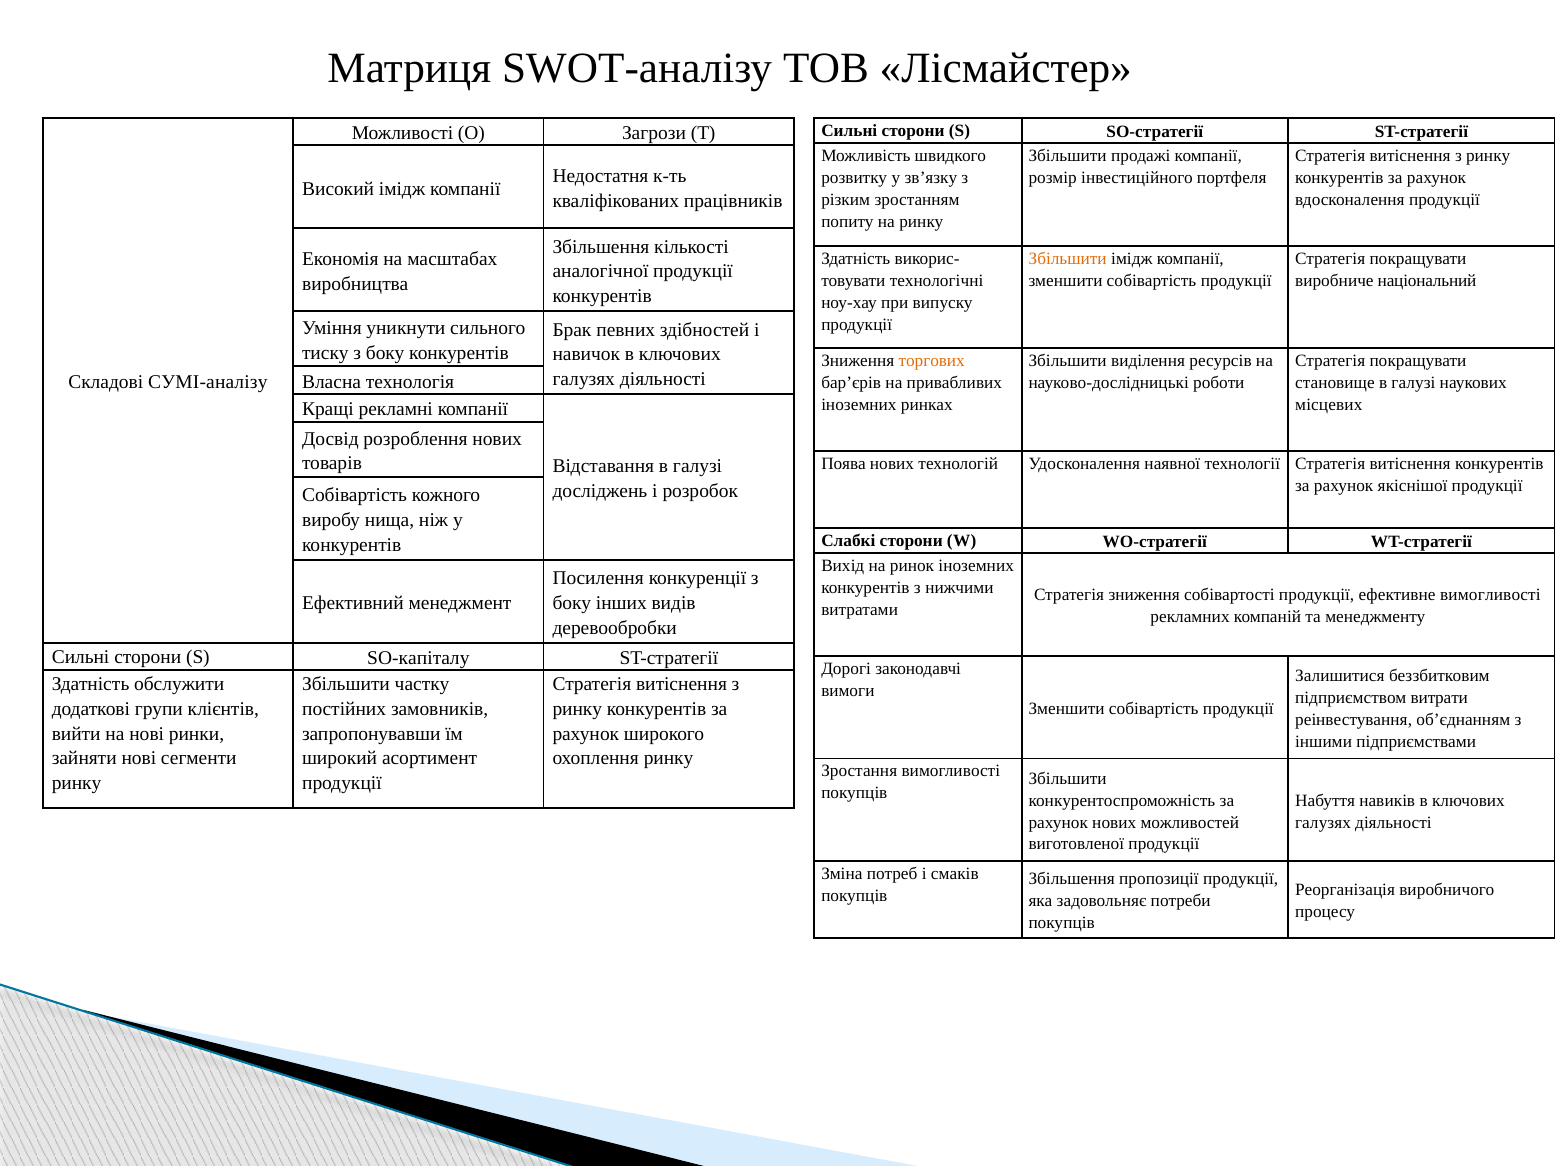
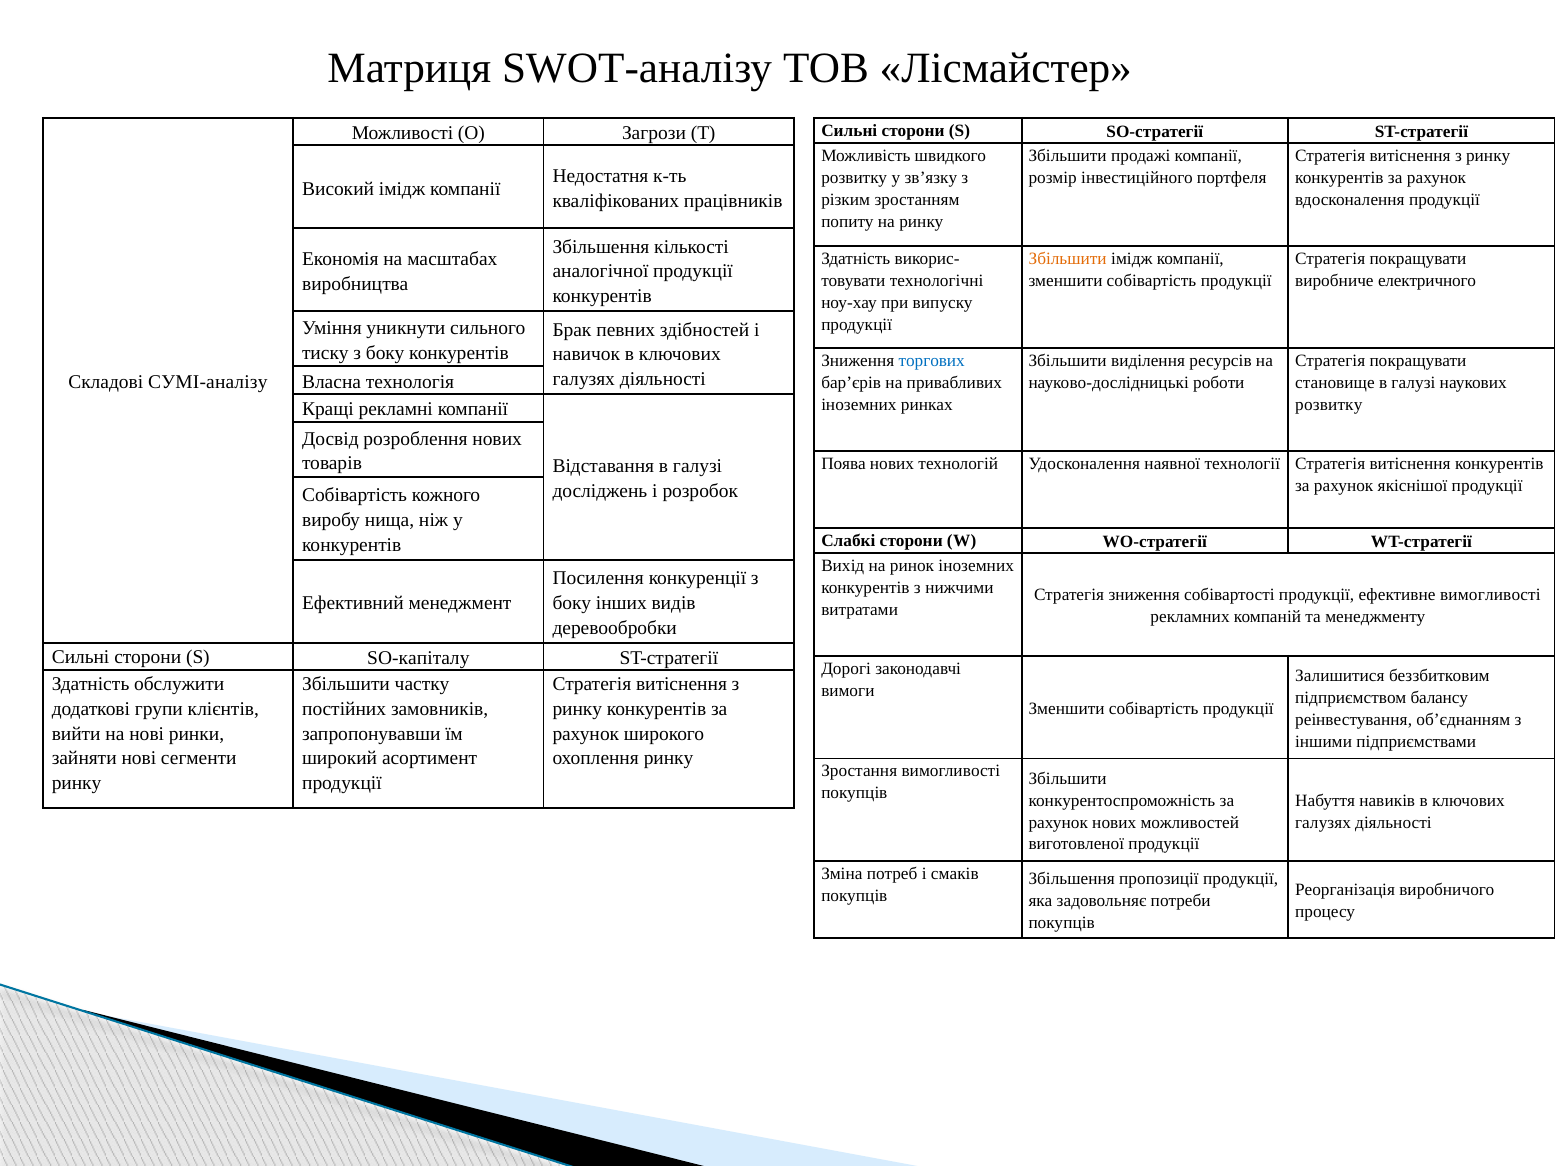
національний: національний -> електричного
торгових colour: orange -> blue
місцевих at (1329, 405): місцевих -> розвитку
витрати: витрати -> балансу
